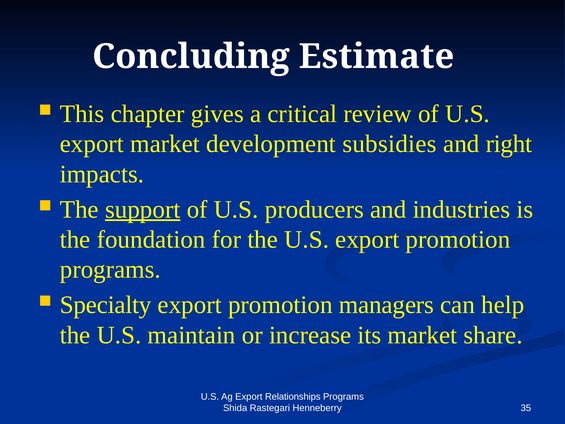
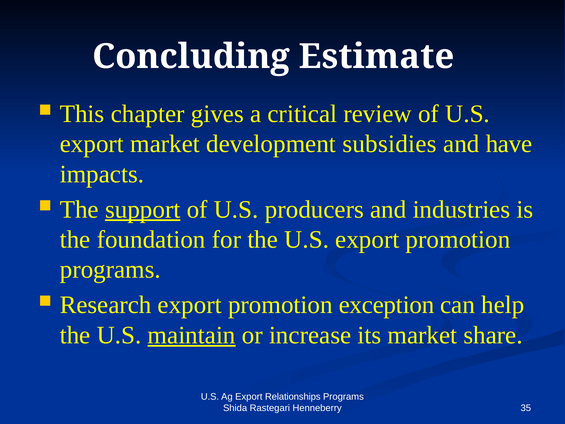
right: right -> have
Specialty: Specialty -> Research
managers: managers -> exception
maintain underline: none -> present
